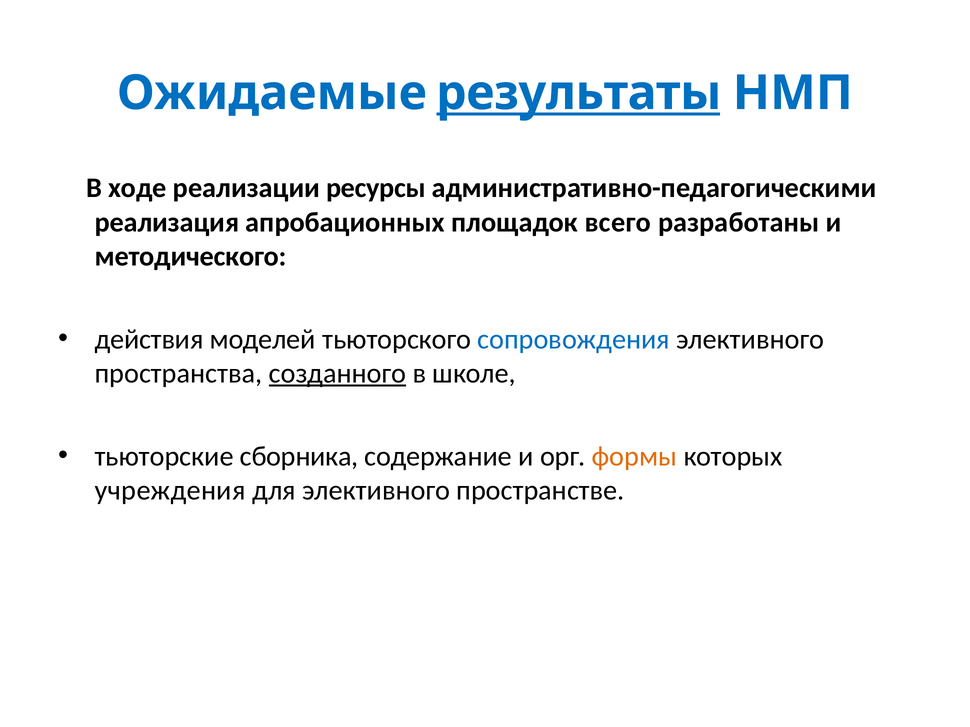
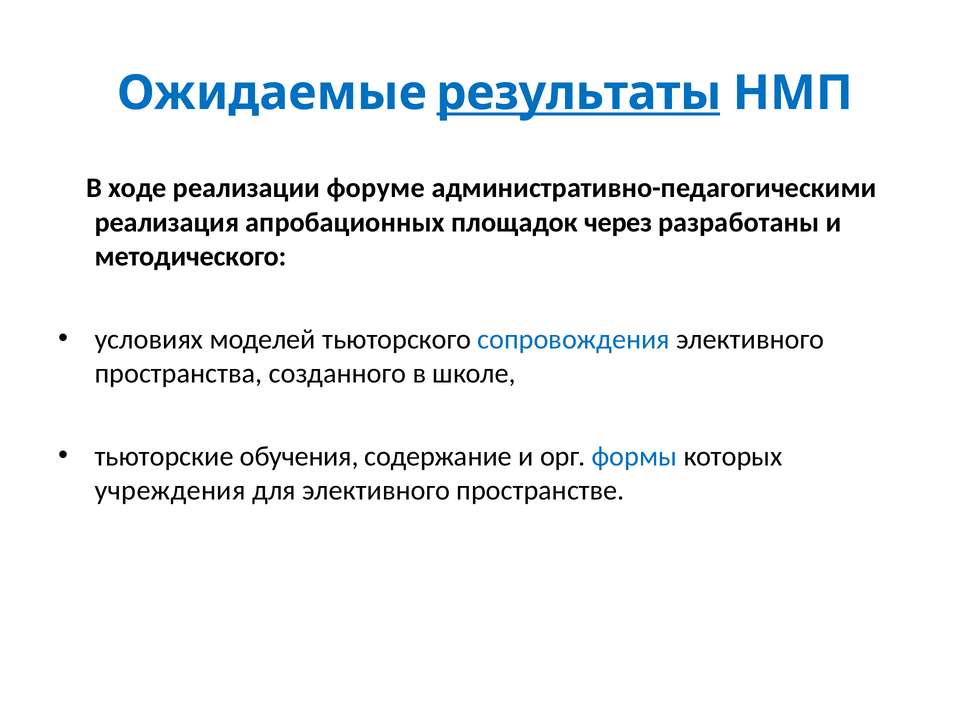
ресурсы: ресурсы -> форуме
всего: всего -> через
действия: действия -> условиях
созданного underline: present -> none
сборника: сборника -> обучения
формы colour: orange -> blue
